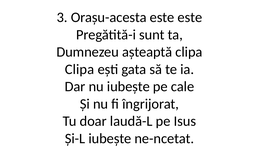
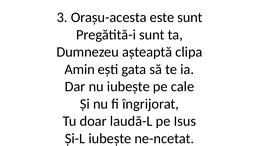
este este: este -> sunt
Clipa at (80, 69): Clipa -> Amin
